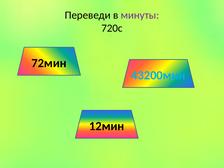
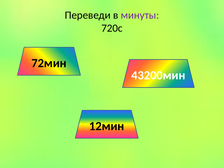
43200мин colour: light blue -> white
